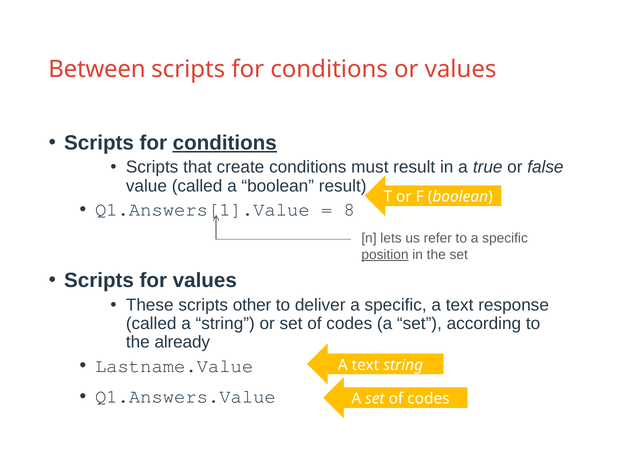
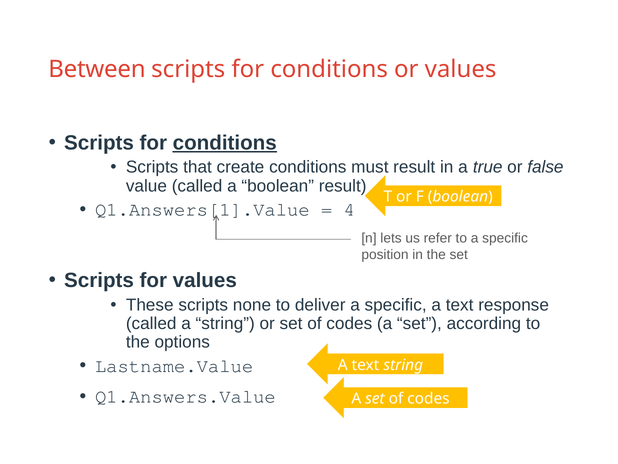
8: 8 -> 4
position underline: present -> none
other: other -> none
already: already -> options
